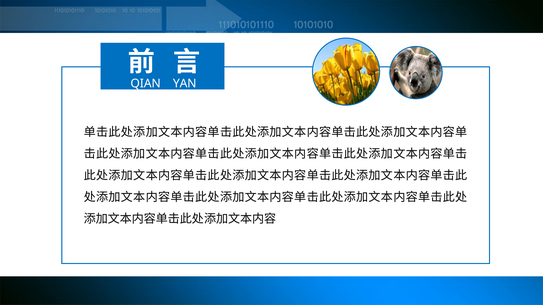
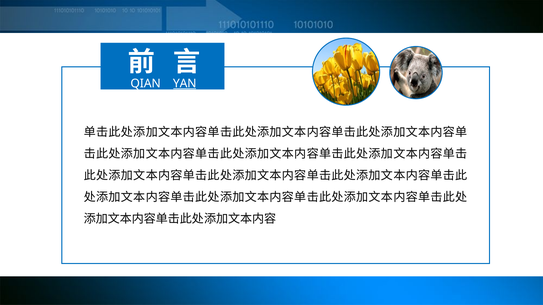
YAN underline: none -> present
